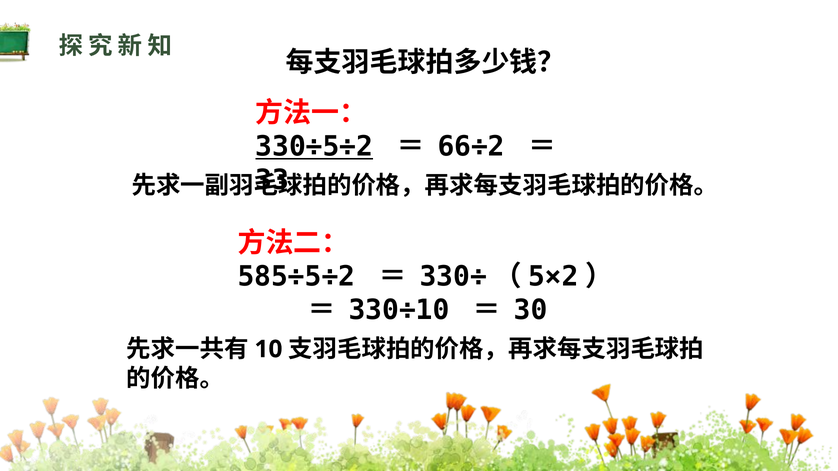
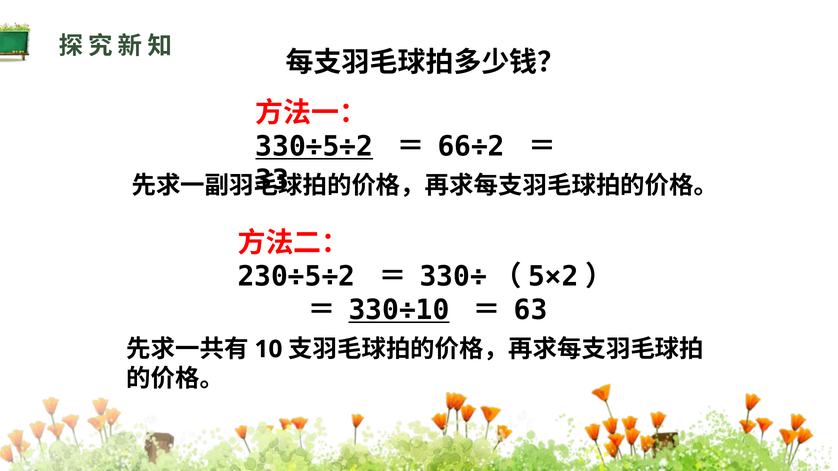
585÷5÷2: 585÷5÷2 -> 230÷5÷2
330÷10 underline: none -> present
30: 30 -> 63
